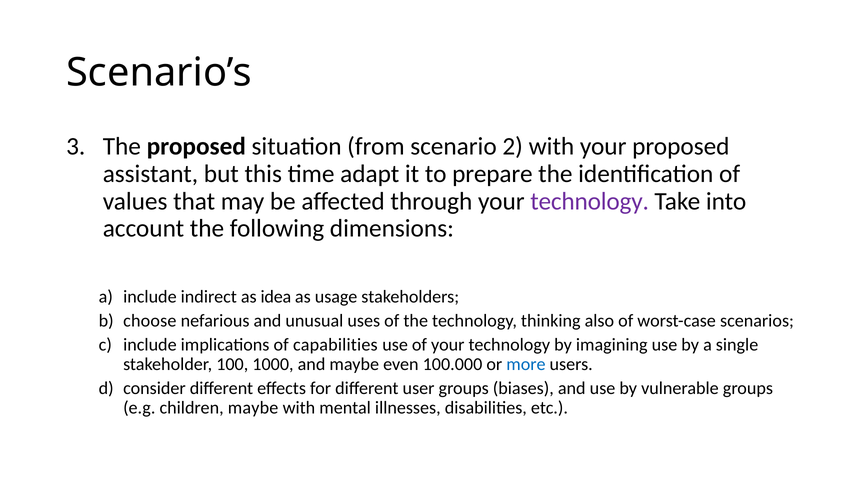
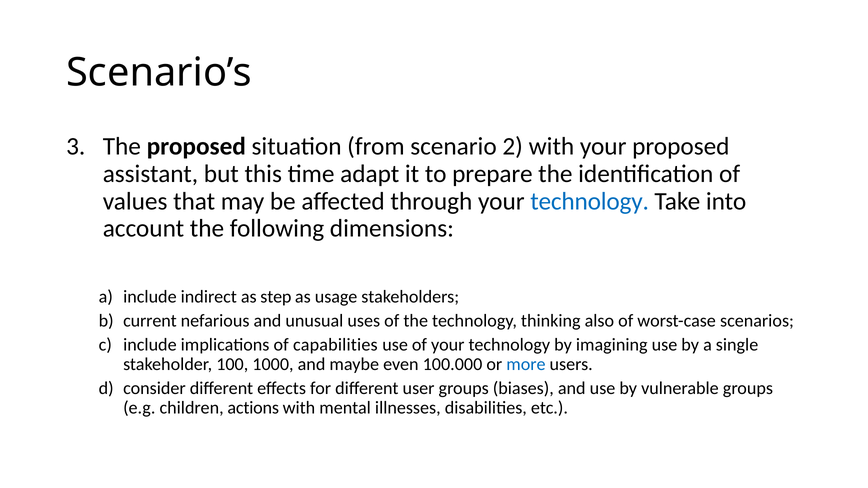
technology at (590, 201) colour: purple -> blue
idea: idea -> step
choose: choose -> current
children maybe: maybe -> actions
